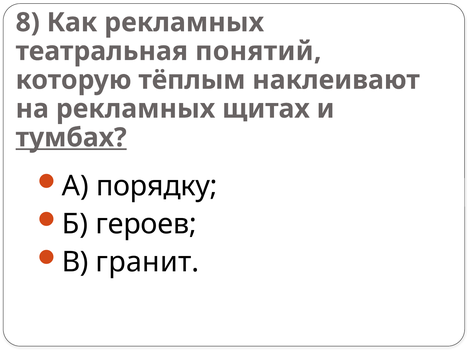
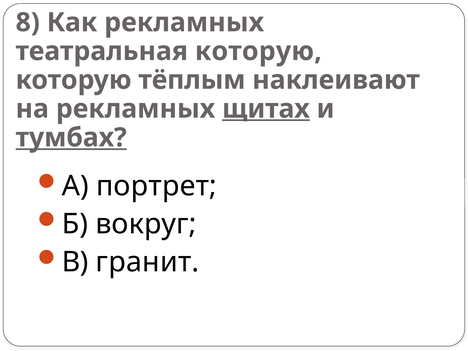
театральная понятий: понятий -> которую
щитах underline: none -> present
порядку: порядку -> портрет
героев: героев -> вокруг
